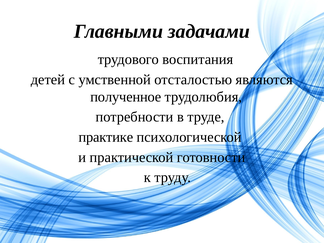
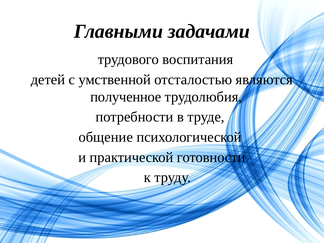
практике: практике -> общение
